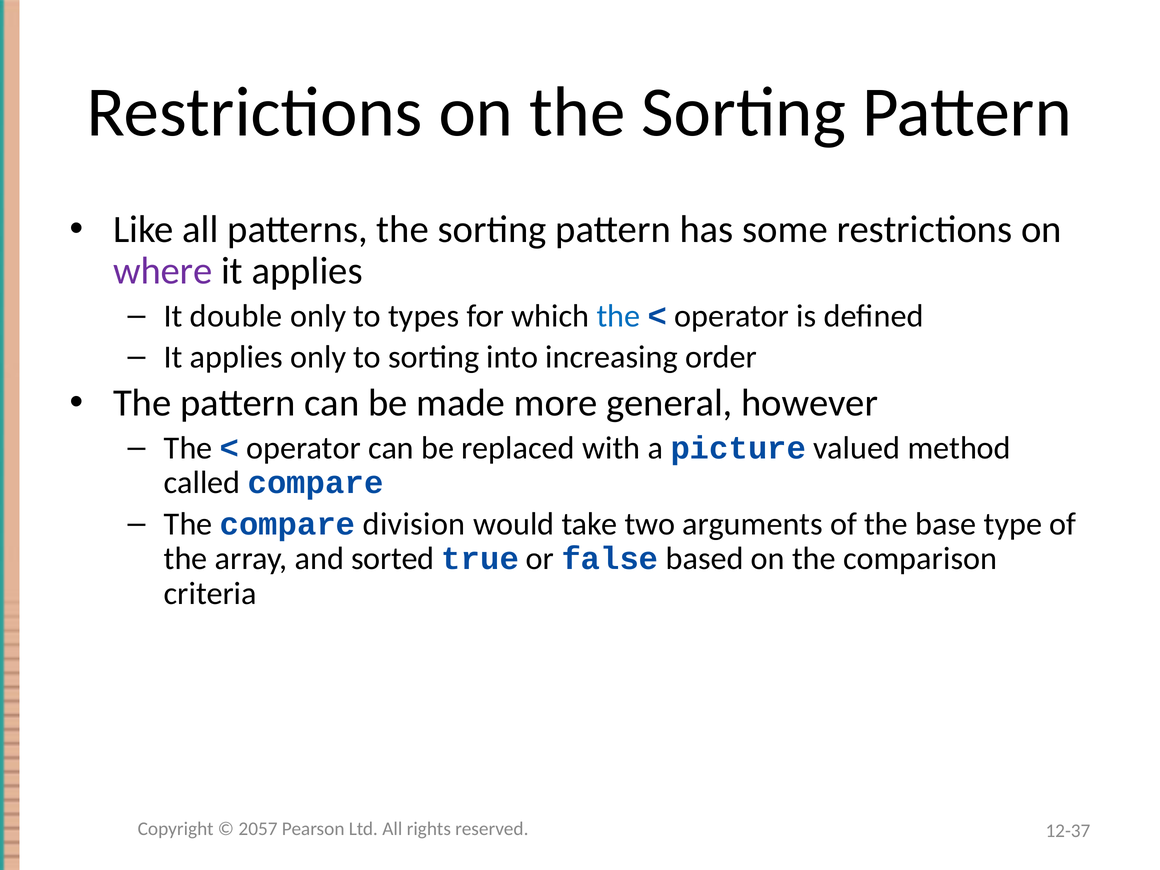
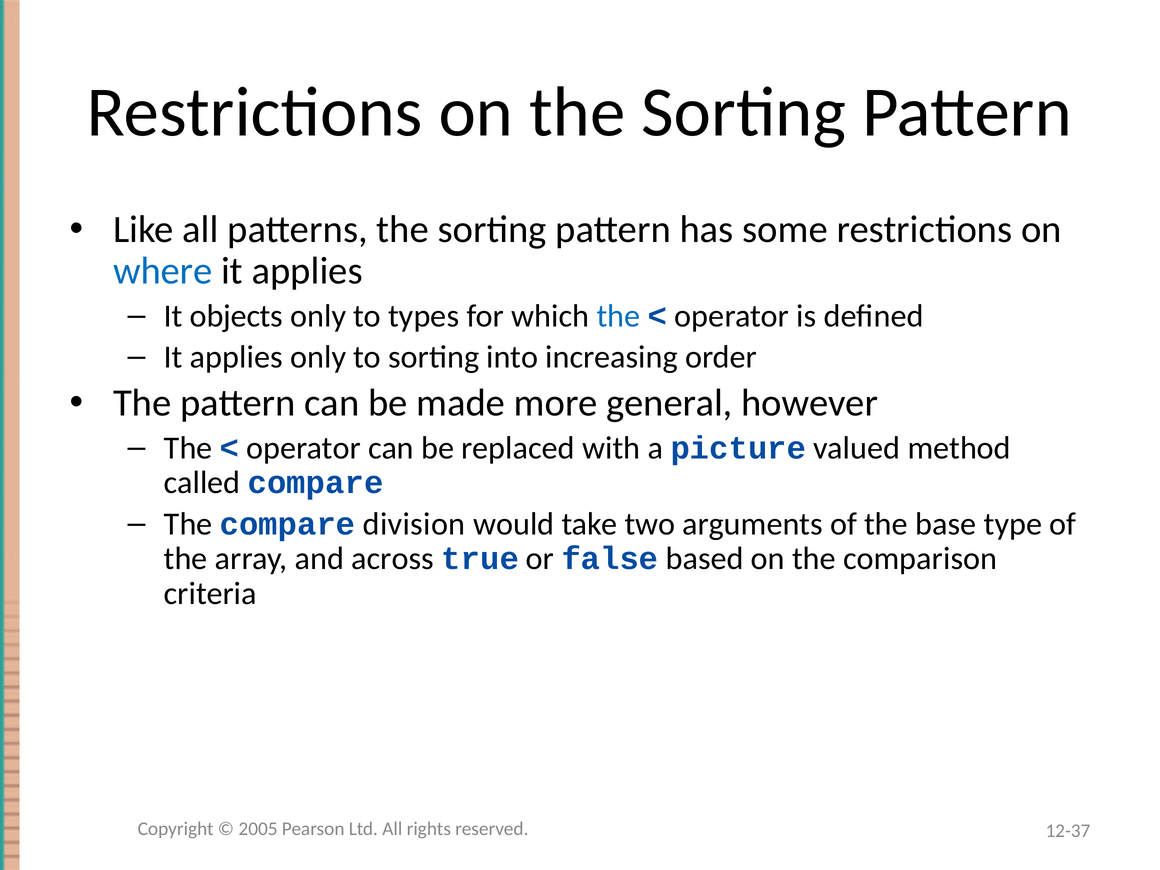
where colour: purple -> blue
double: double -> objects
sorted: sorted -> across
2057: 2057 -> 2005
